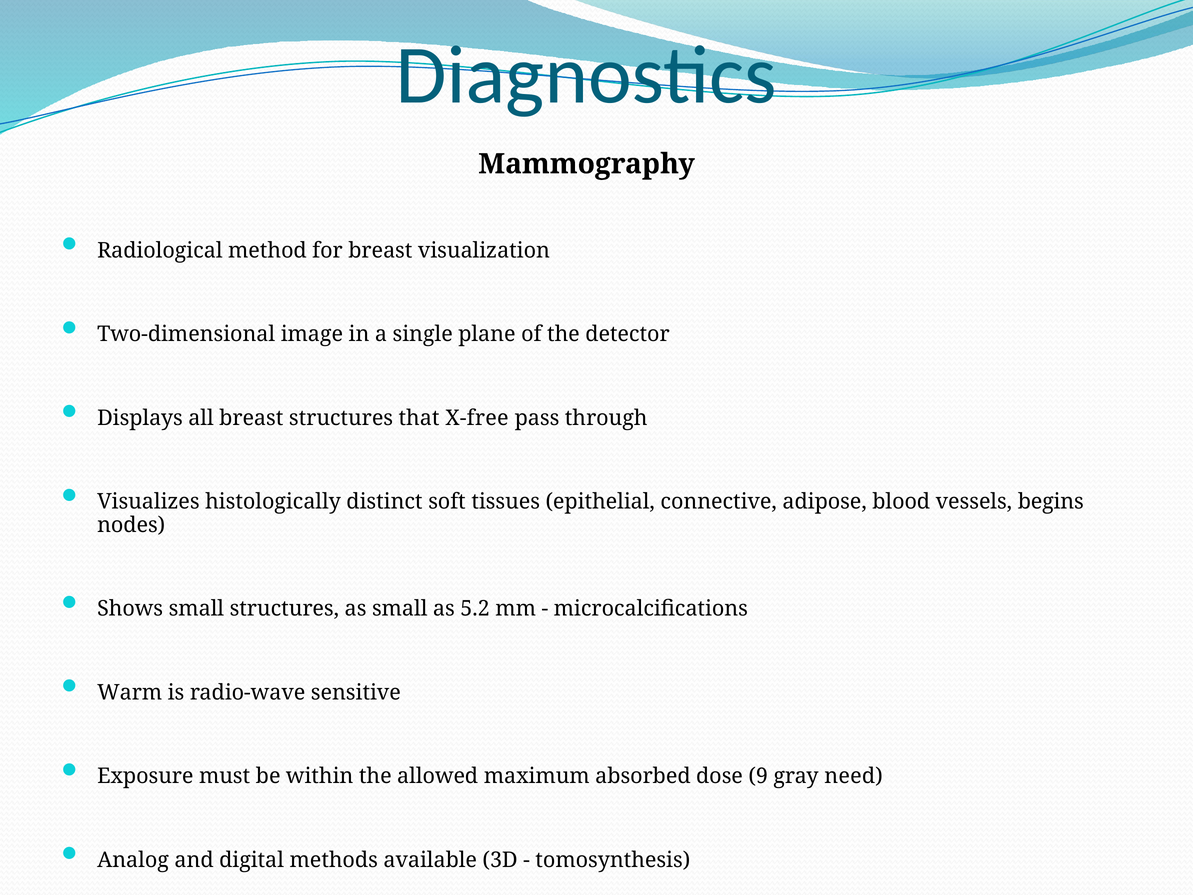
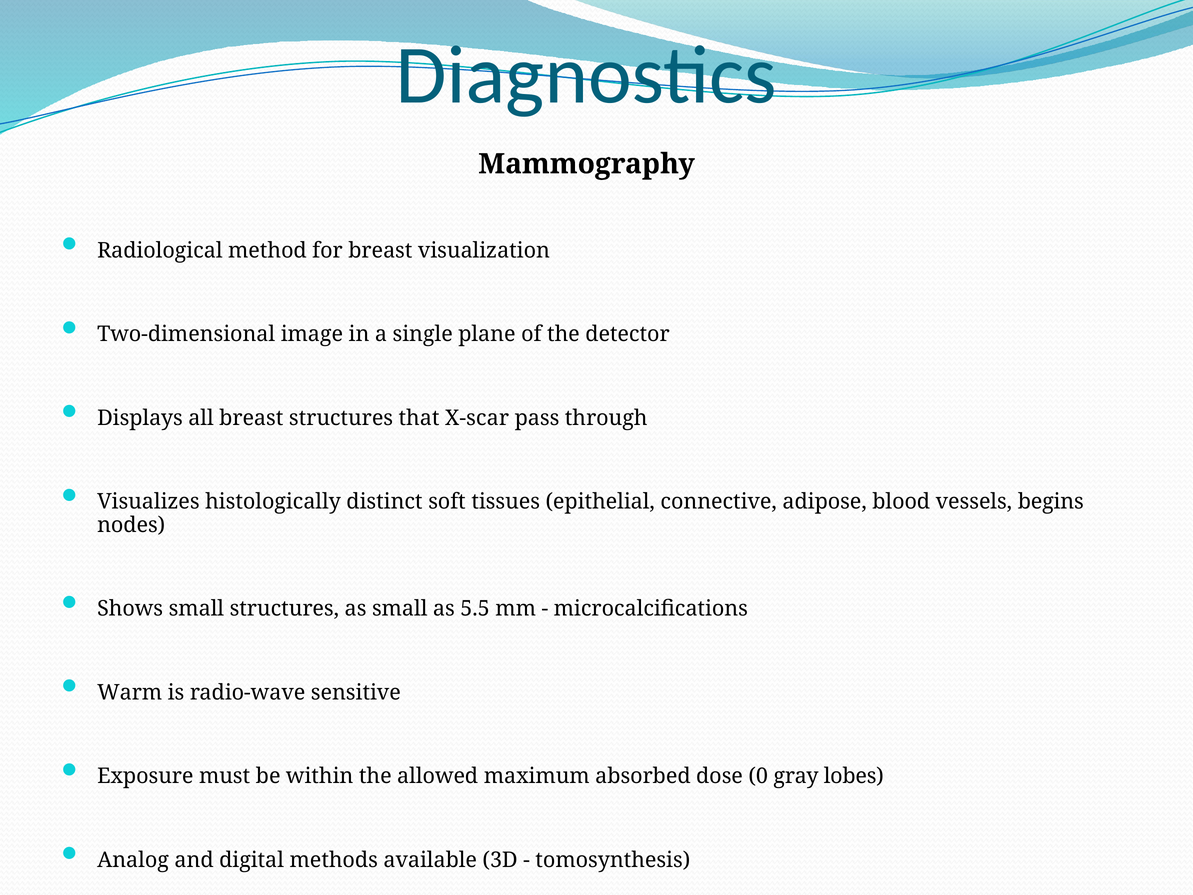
X-free: X-free -> X-scar
5.2: 5.2 -> 5.5
9: 9 -> 0
need: need -> lobes
